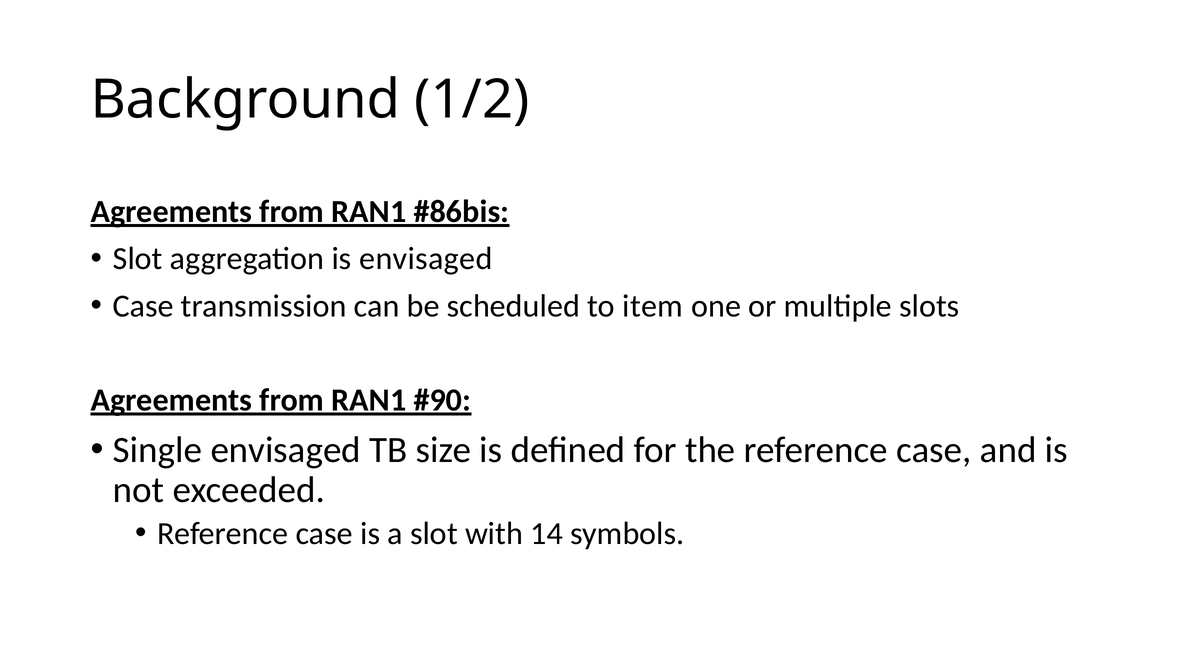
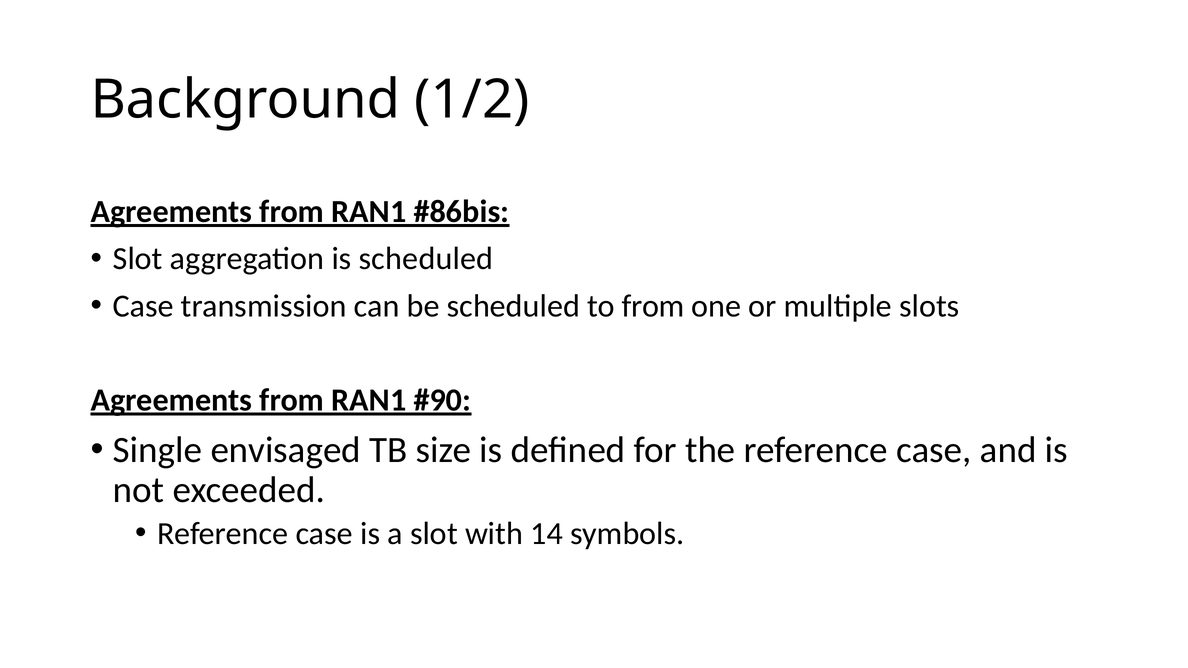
is envisaged: envisaged -> scheduled
to item: item -> from
